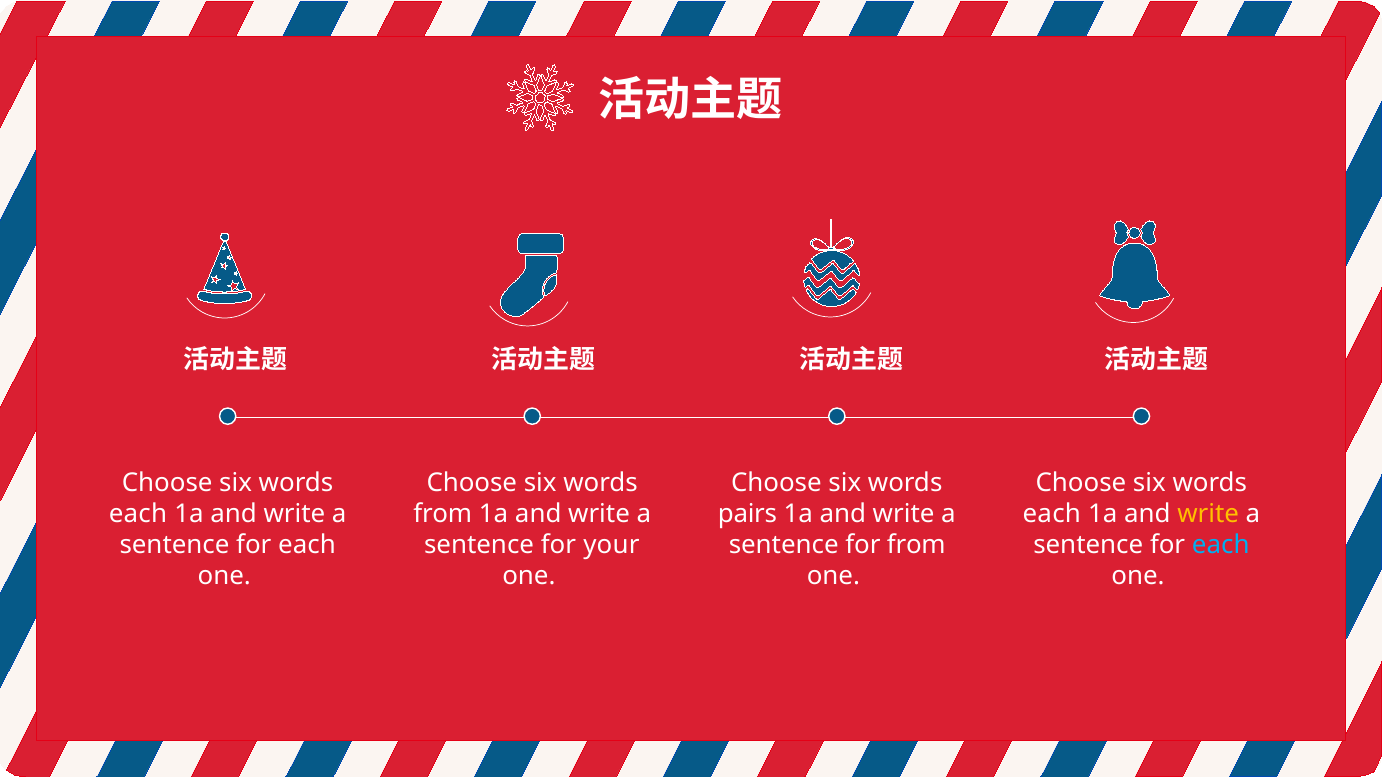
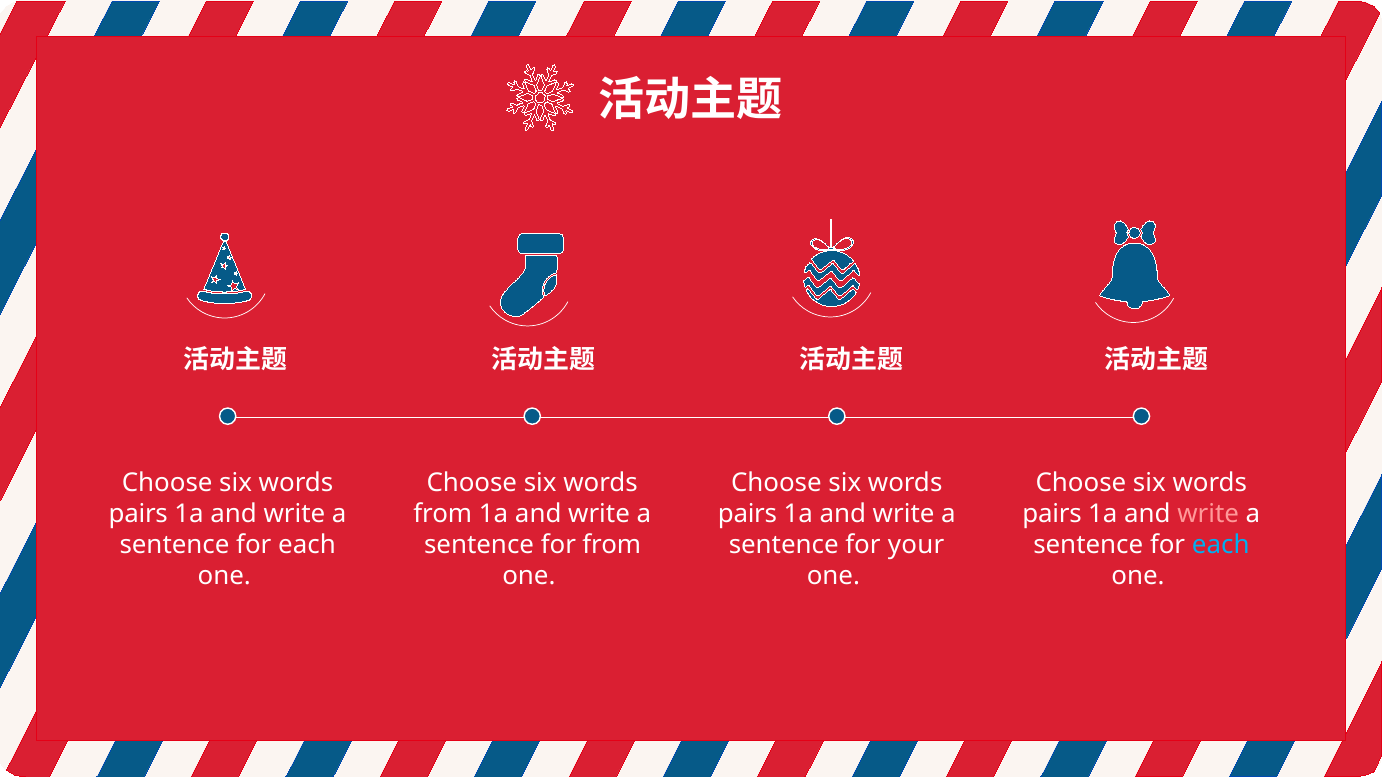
each at (138, 514): each -> pairs
each at (1052, 514): each -> pairs
write at (1208, 514) colour: yellow -> pink
for your: your -> from
for from: from -> your
